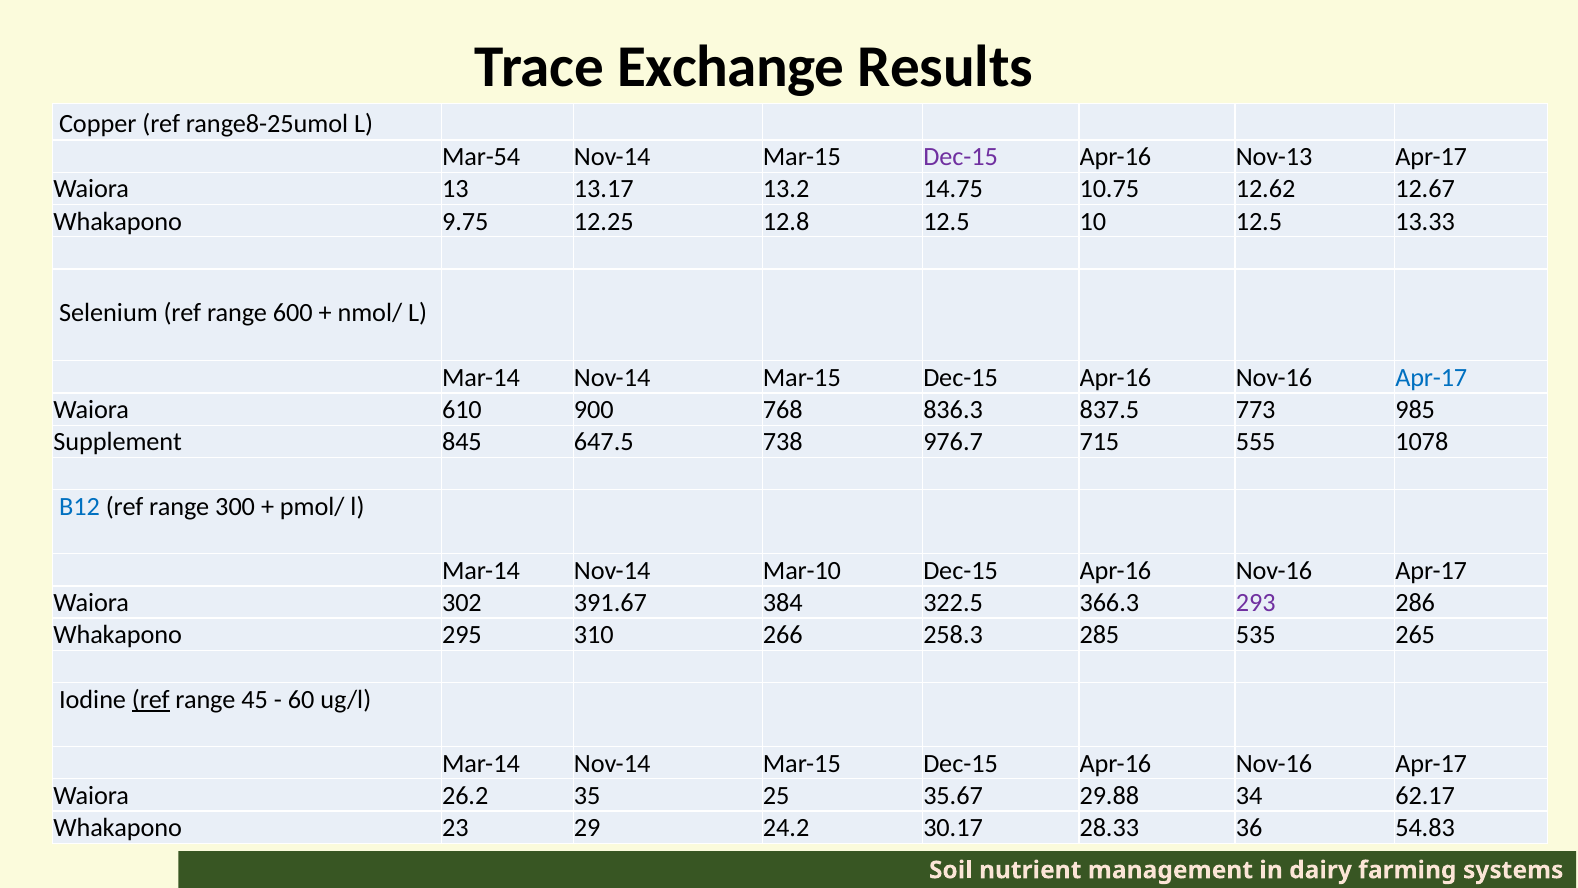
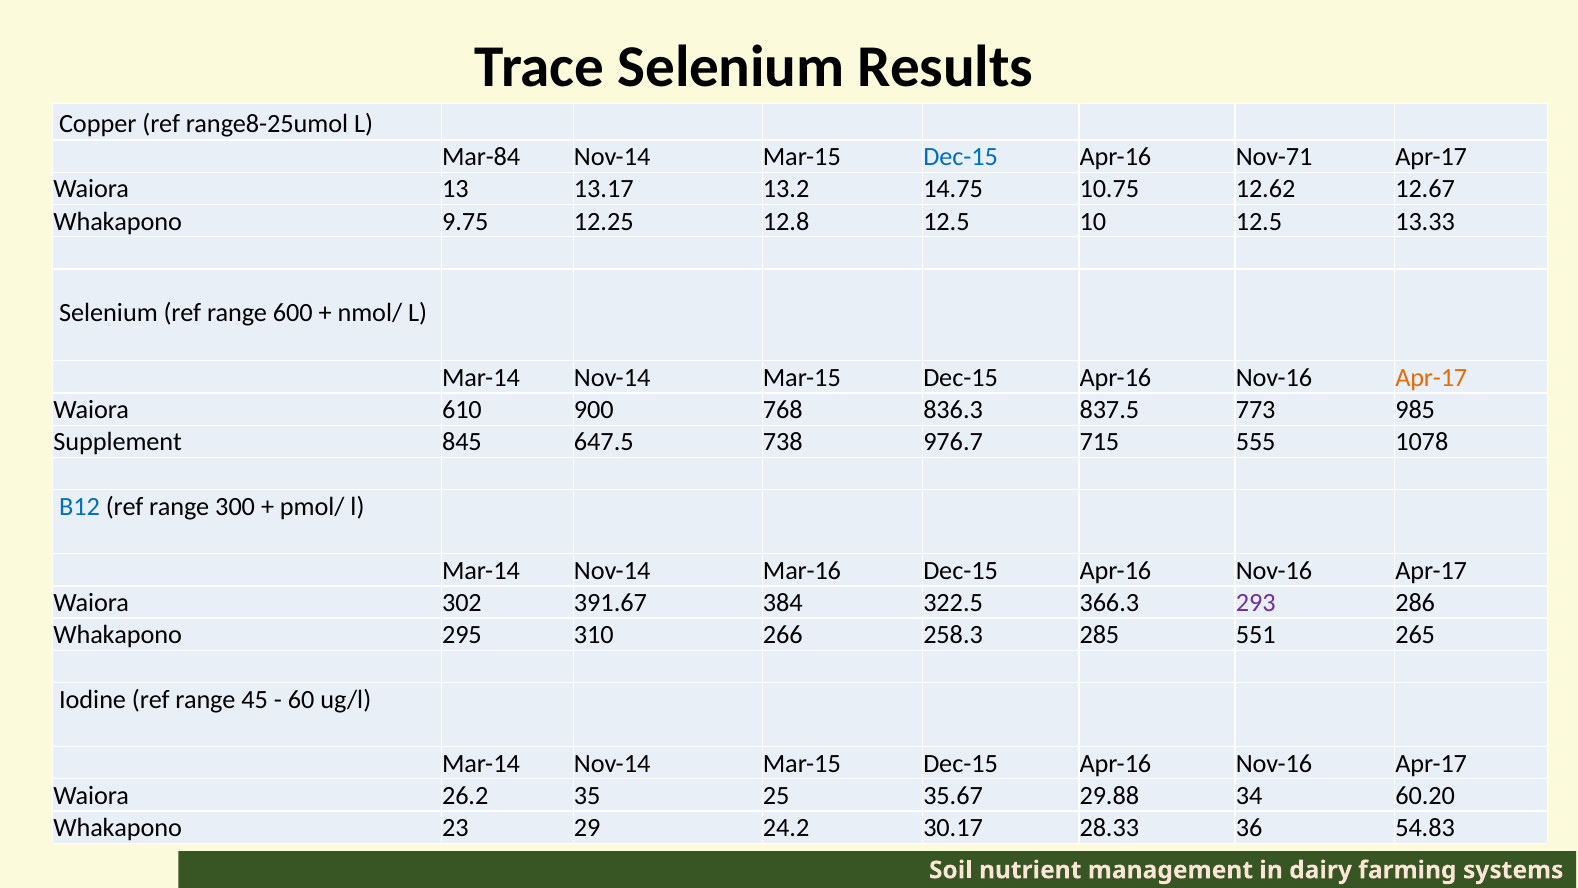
Trace Exchange: Exchange -> Selenium
Mar-54: Mar-54 -> Mar-84
Dec-15 at (961, 157) colour: purple -> blue
Nov-13: Nov-13 -> Nov-71
Apr-17 at (1431, 378) colour: blue -> orange
Mar-10: Mar-10 -> Mar-16
535: 535 -> 551
ref at (151, 699) underline: present -> none
62.17: 62.17 -> 60.20
